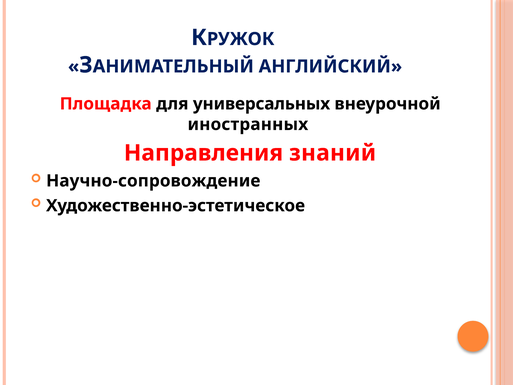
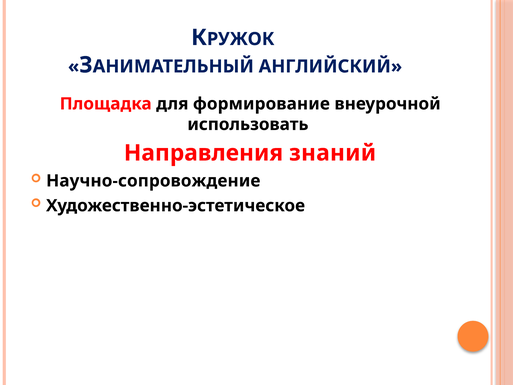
универсальных: универсальных -> формирование
иностранных: иностранных -> использовать
